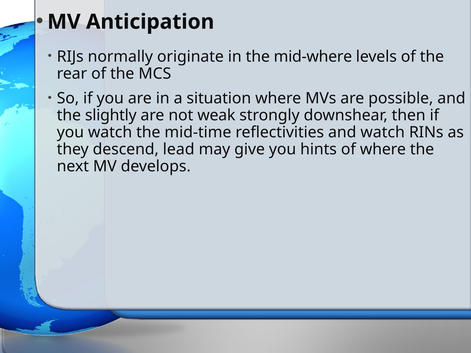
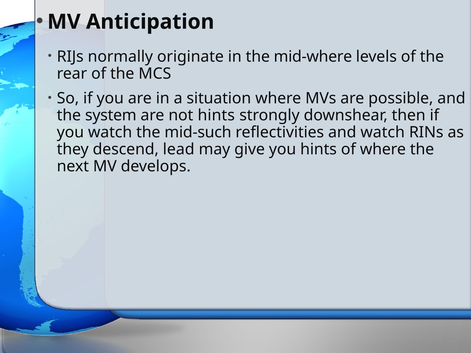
slightly: slightly -> system
not weak: weak -> hints
mid-time: mid-time -> mid-such
